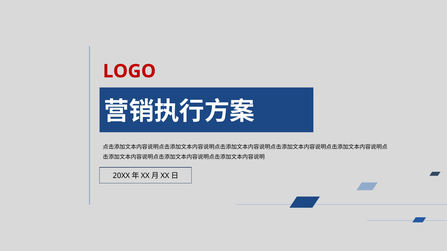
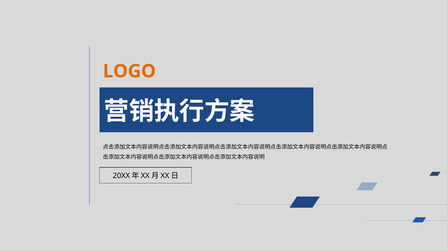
LOGO colour: red -> orange
